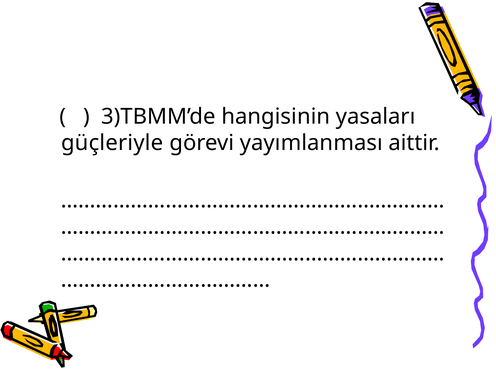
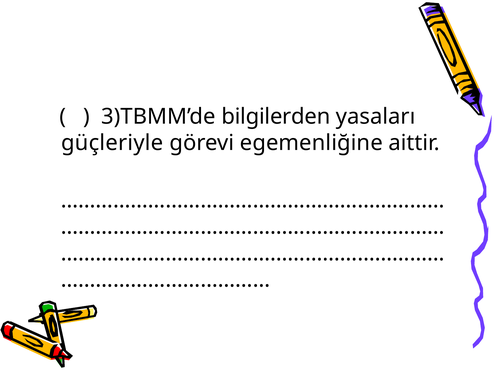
hangisinin: hangisinin -> bilgilerden
yayımlanması: yayımlanması -> egemenliğine
